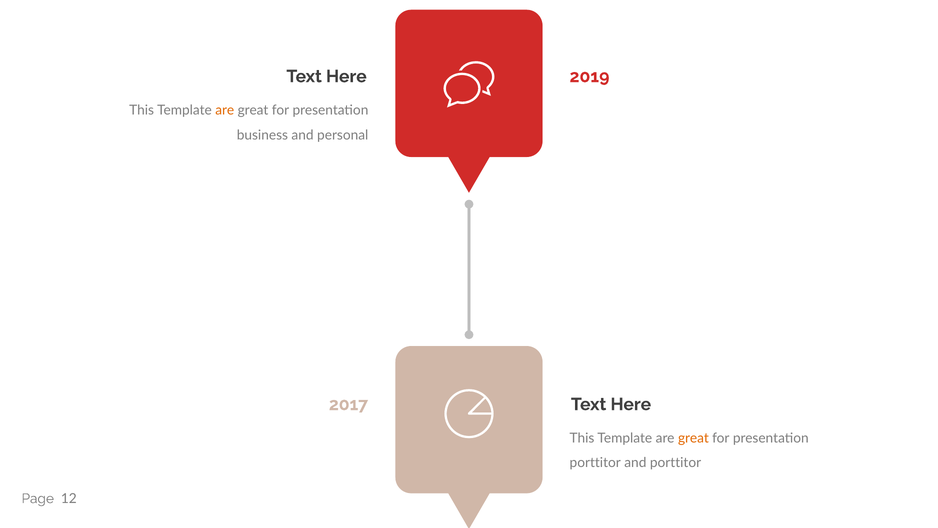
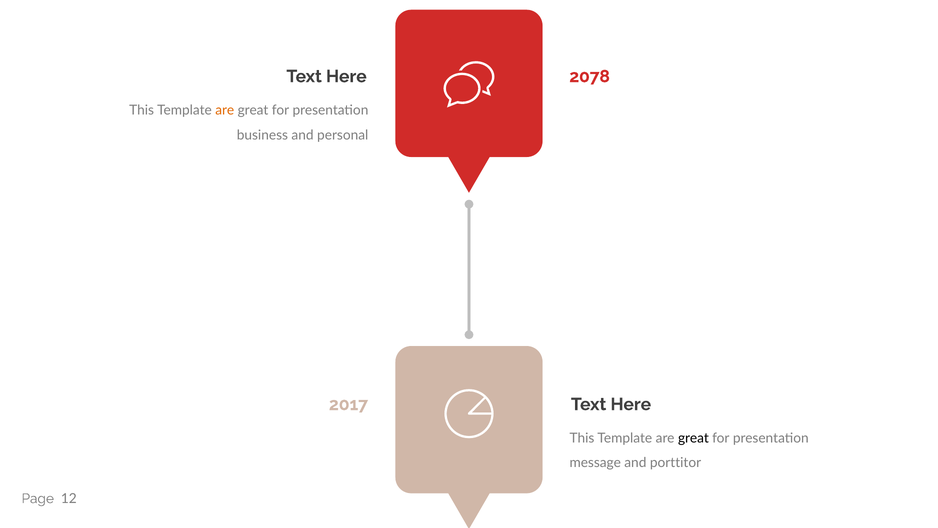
2019: 2019 -> 2078
great at (693, 438) colour: orange -> black
porttitor at (595, 463): porttitor -> message
